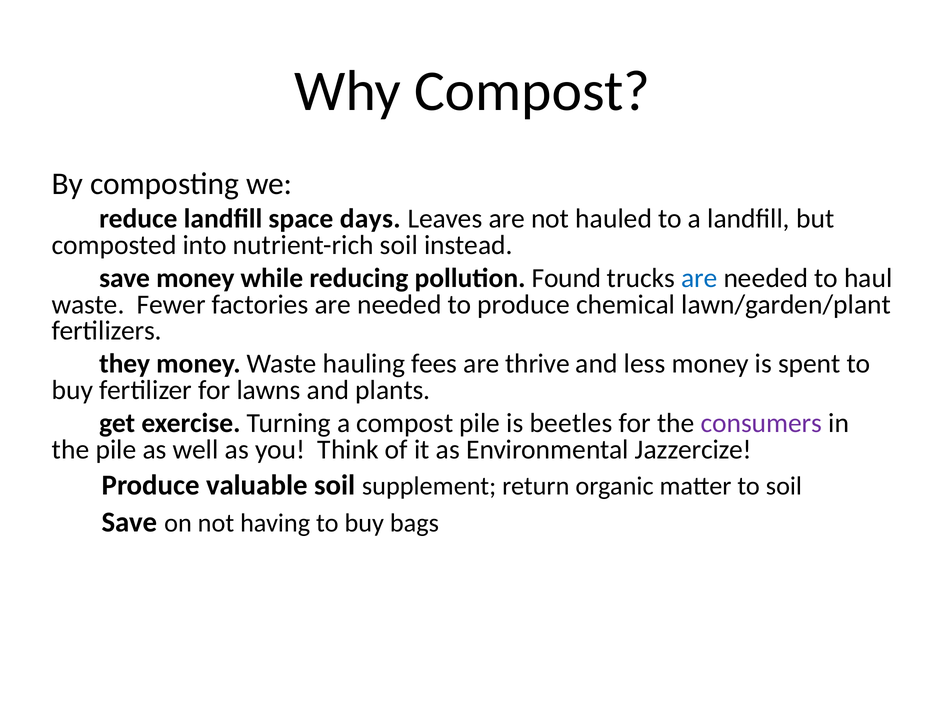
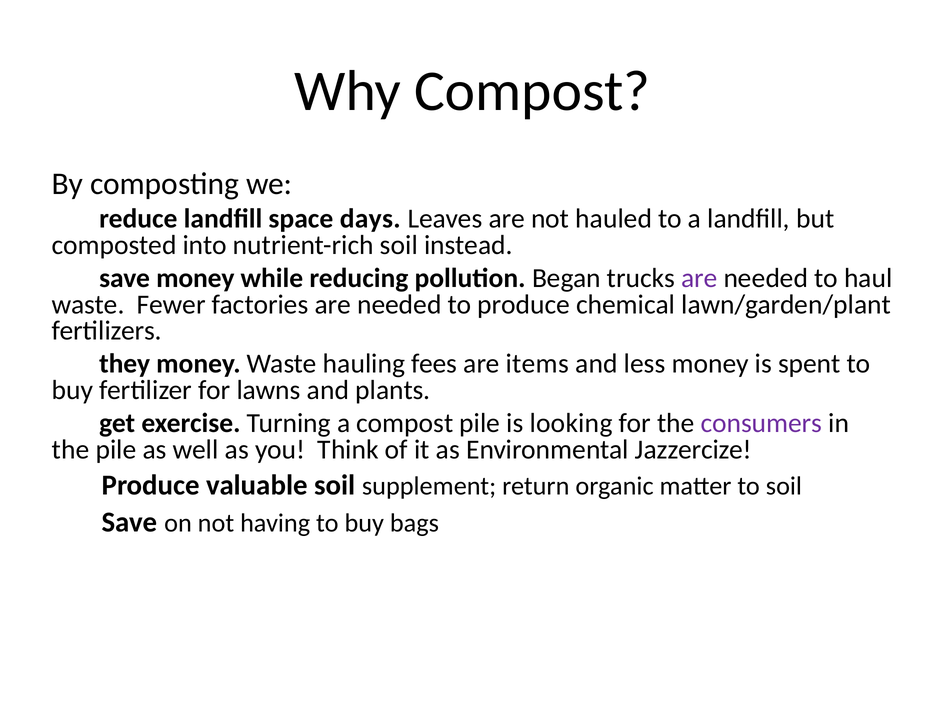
Found: Found -> Began
are at (699, 278) colour: blue -> purple
thrive: thrive -> items
beetles: beetles -> looking
